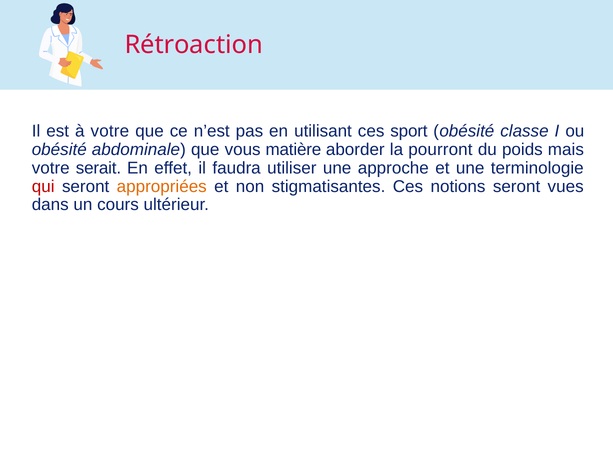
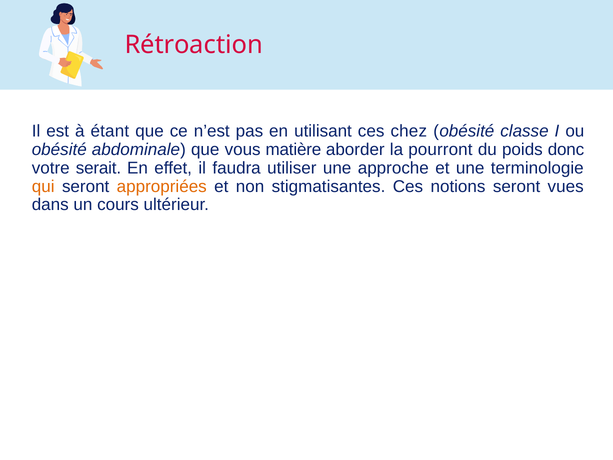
à votre: votre -> étant
sport: sport -> chez
mais: mais -> donc
qui colour: red -> orange
